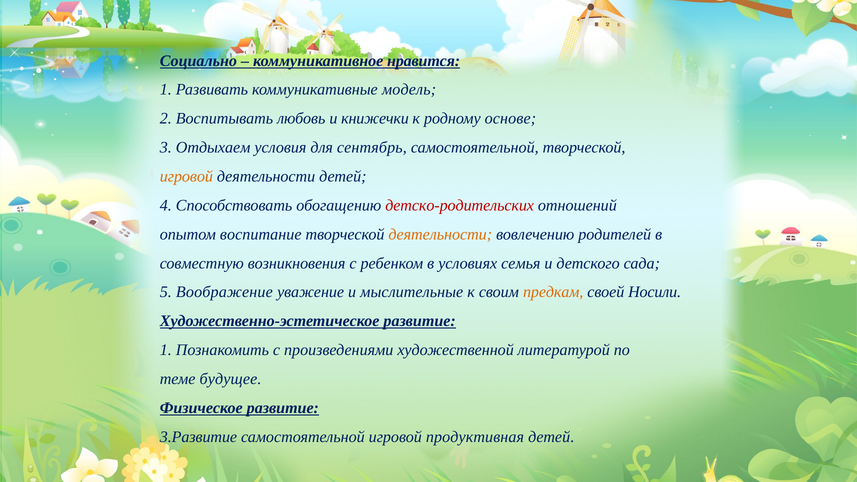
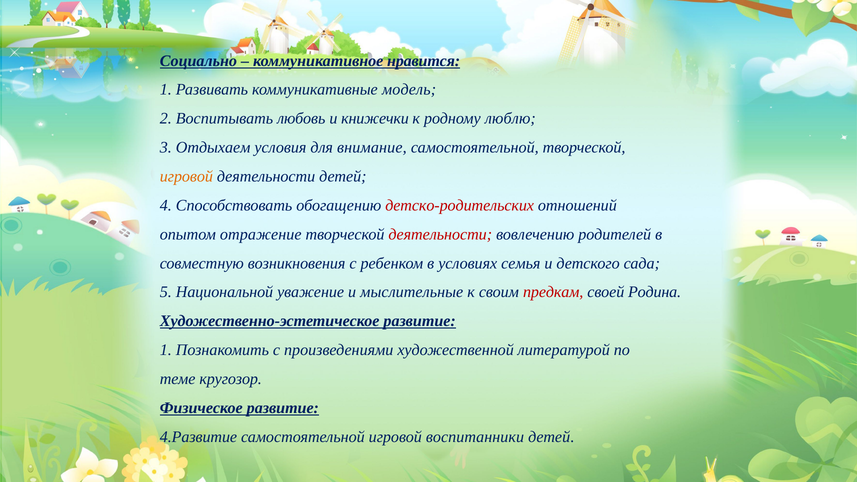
основе: основе -> люблю
сентябрь: сентябрь -> внимание
воспитание: воспитание -> отражение
деятельности at (440, 234) colour: orange -> red
Воображение: Воображение -> Национальной
предкам colour: orange -> red
Носили: Носили -> Родина
будущее: будущее -> кругозор
3.Развитие: 3.Развитие -> 4.Развитие
продуктивная: продуктивная -> воспитанники
